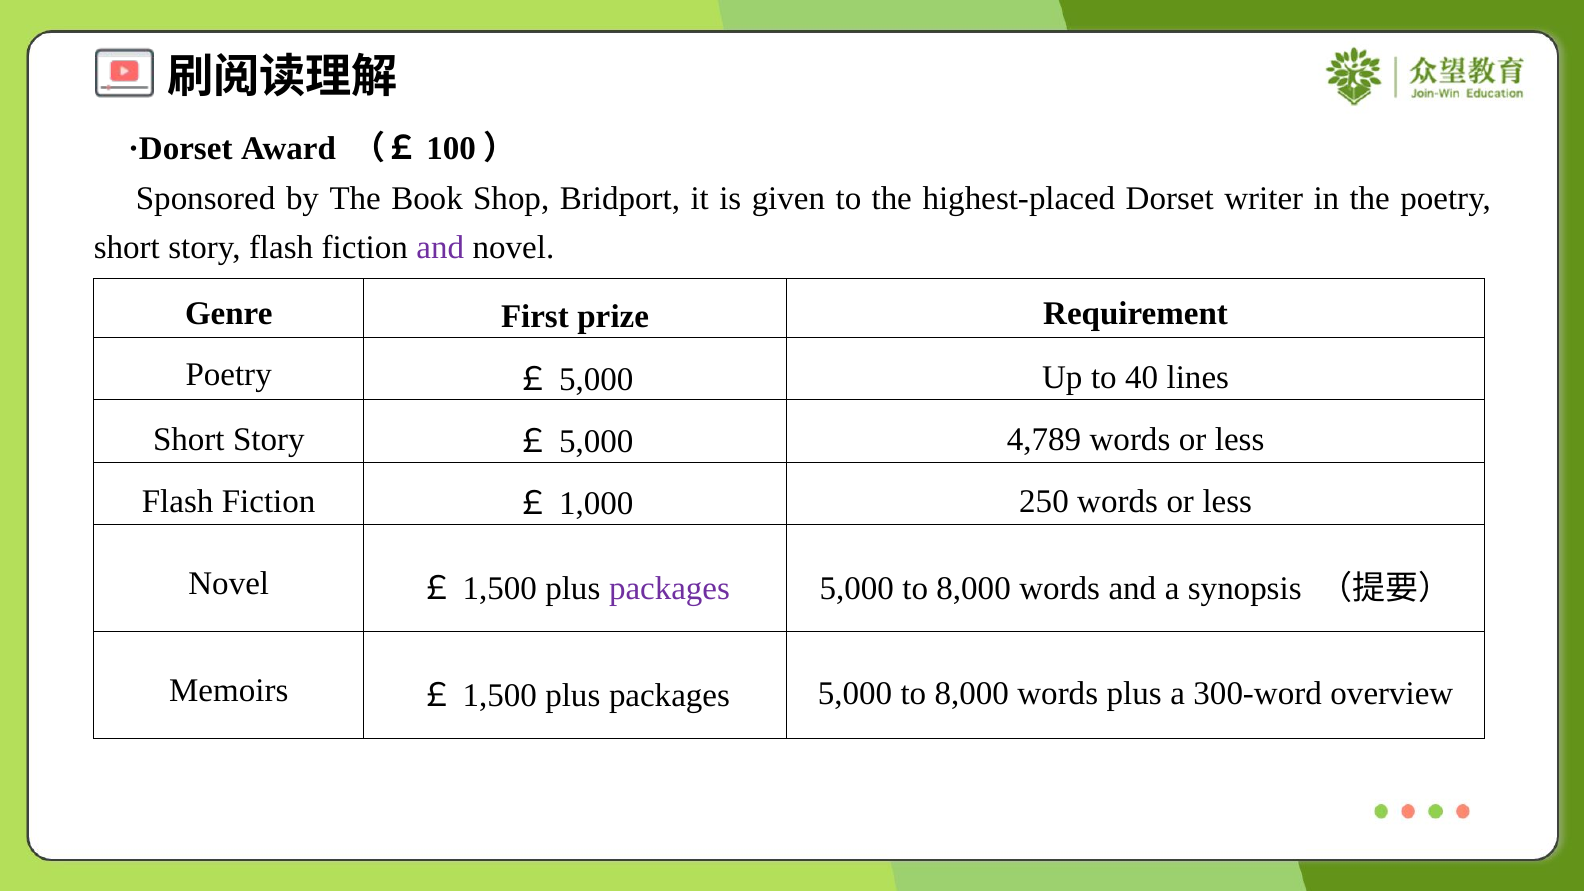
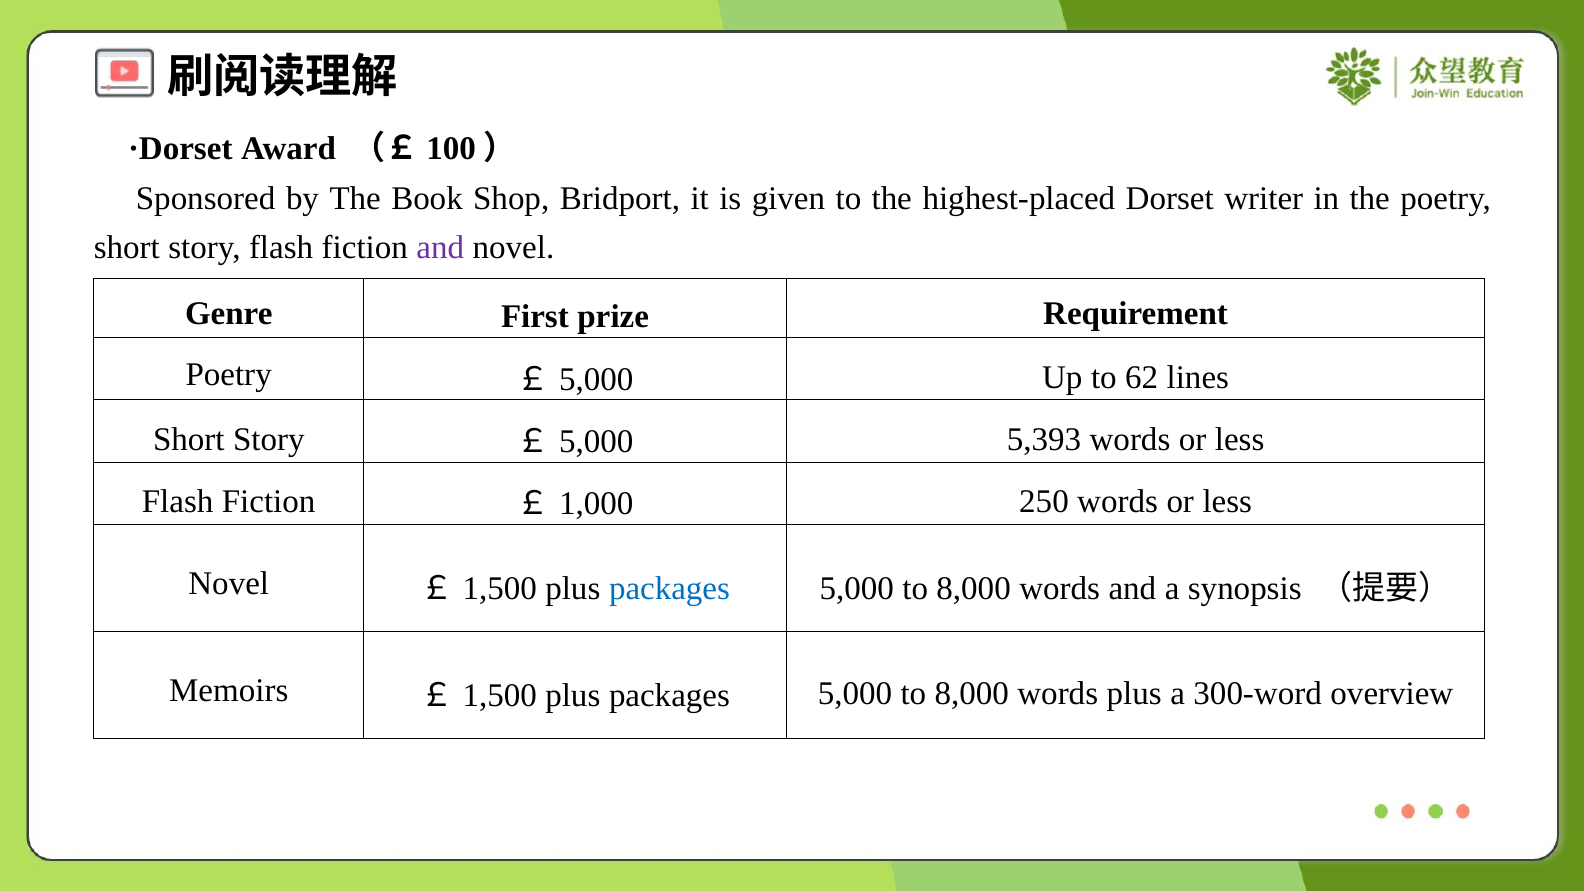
40: 40 -> 62
4,789: 4,789 -> 5,393
packages at (669, 588) colour: purple -> blue
